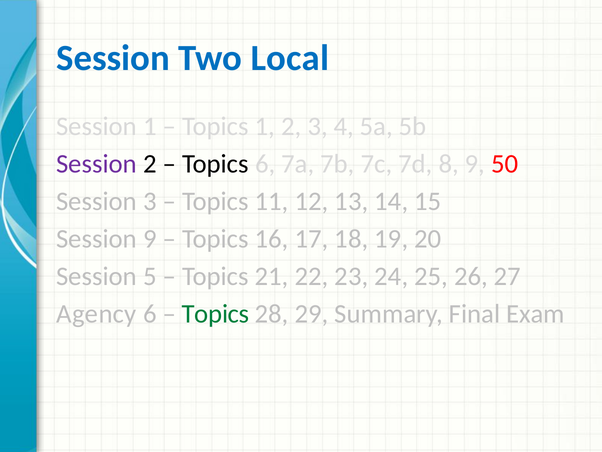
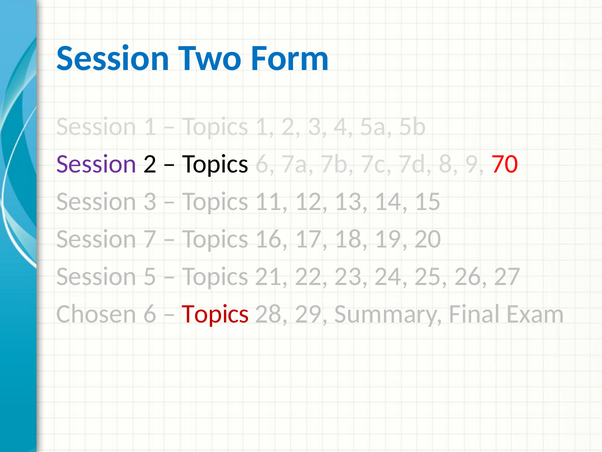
Local: Local -> Form
50: 50 -> 70
Session 9: 9 -> 7
Agency: Agency -> Chosen
Topics at (216, 314) colour: green -> red
